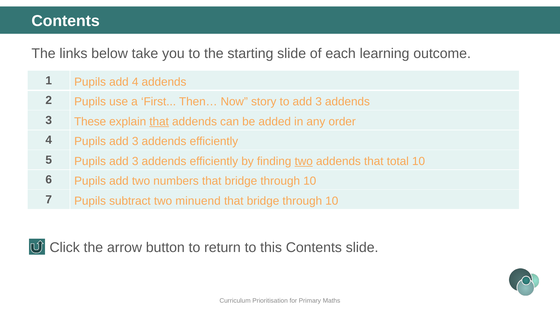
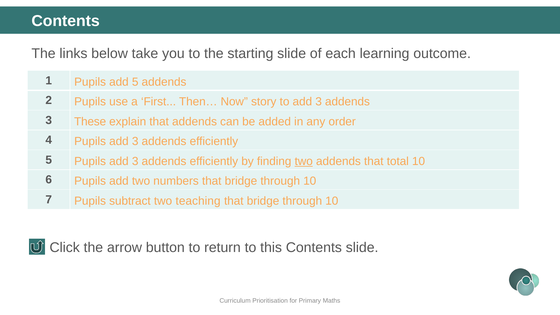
add 4: 4 -> 5
that at (159, 122) underline: present -> none
minuend: minuend -> teaching
